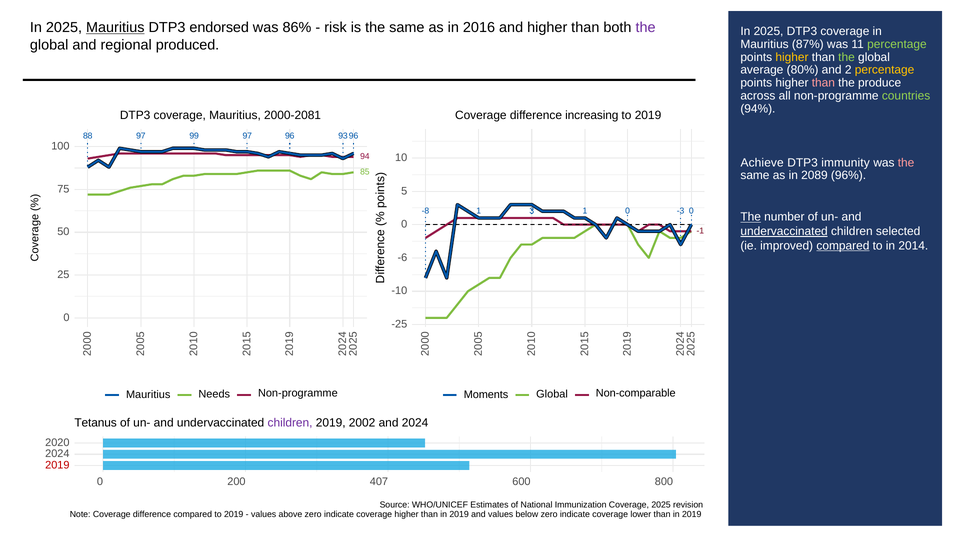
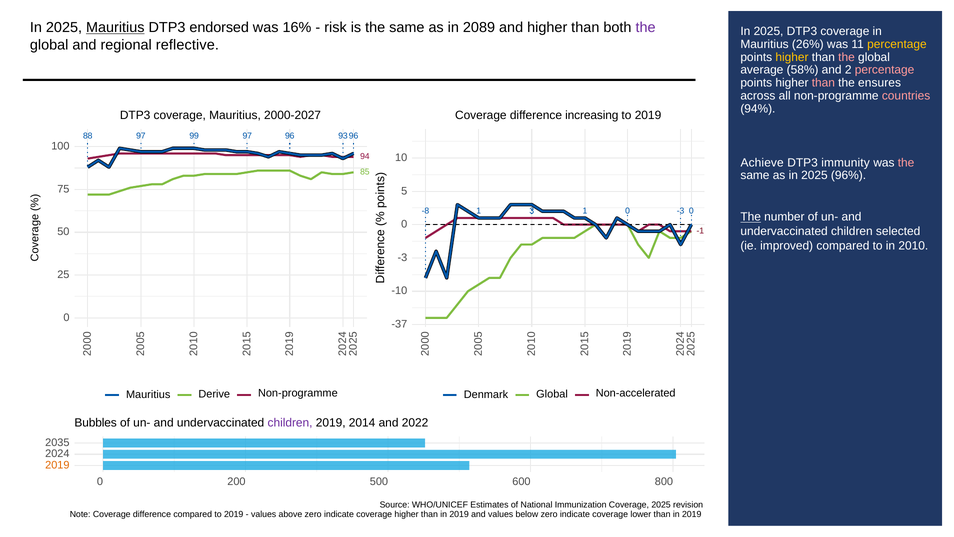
86%: 86% -> 16%
2016: 2016 -> 2089
produced: produced -> reflective
87%: 87% -> 26%
percentage at (897, 44) colour: light green -> yellow
the at (847, 57) colour: light green -> pink
80%: 80% -> 58%
percentage at (885, 70) colour: yellow -> pink
produce: produce -> ensures
countries colour: light green -> pink
2000-2081: 2000-2081 -> 2000-2027
as in 2089: 2089 -> 2025
undervaccinated at (784, 231) underline: present -> none
compared at (843, 245) underline: present -> none
2014: 2014 -> 2010
-6 at (402, 257): -6 -> -3
-25: -25 -> -37
Needs: Needs -> Derive
Moments: Moments -> Denmark
Non-comparable: Non-comparable -> Non-accelerated
Tetanus: Tetanus -> Bubbles
2002: 2002 -> 2014
and 2024: 2024 -> 2022
2020: 2020 -> 2035
2019 at (57, 465) colour: red -> orange
407: 407 -> 500
